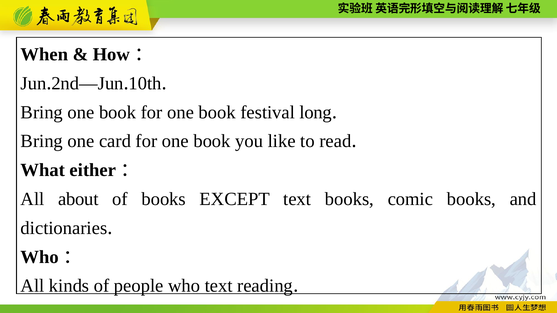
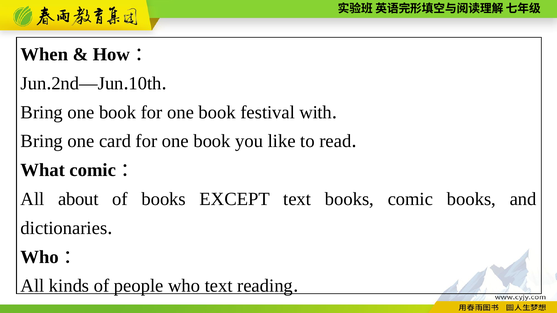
long: long -> with
What either: either -> comic
